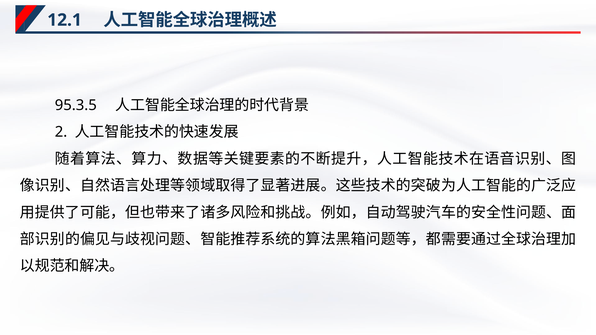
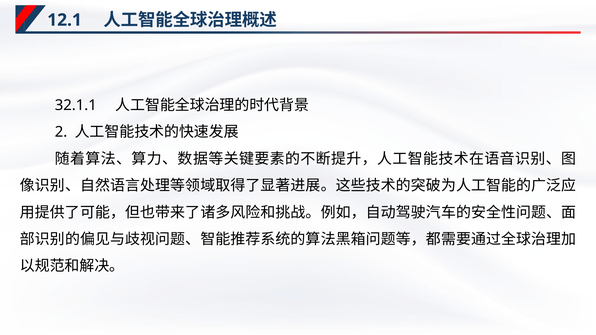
95.3.5: 95.3.5 -> 32.1.1
